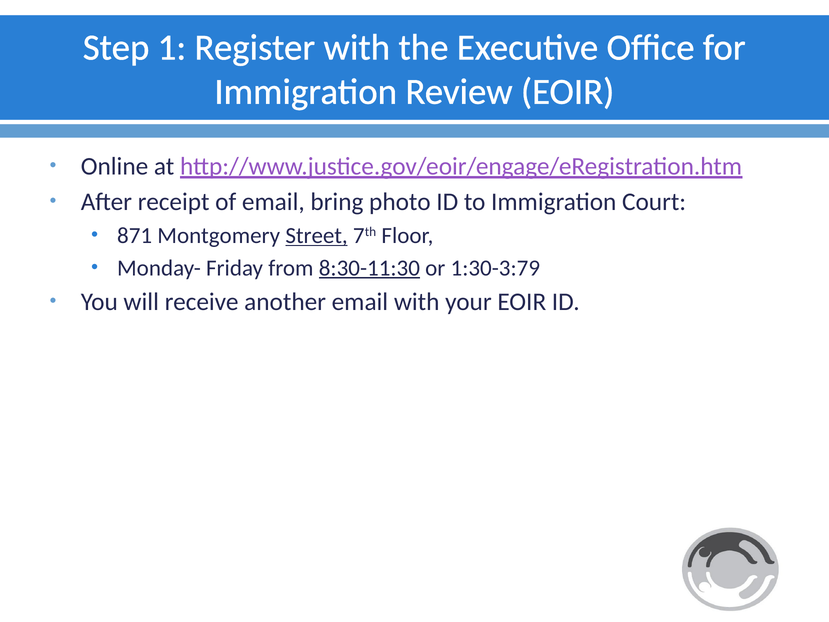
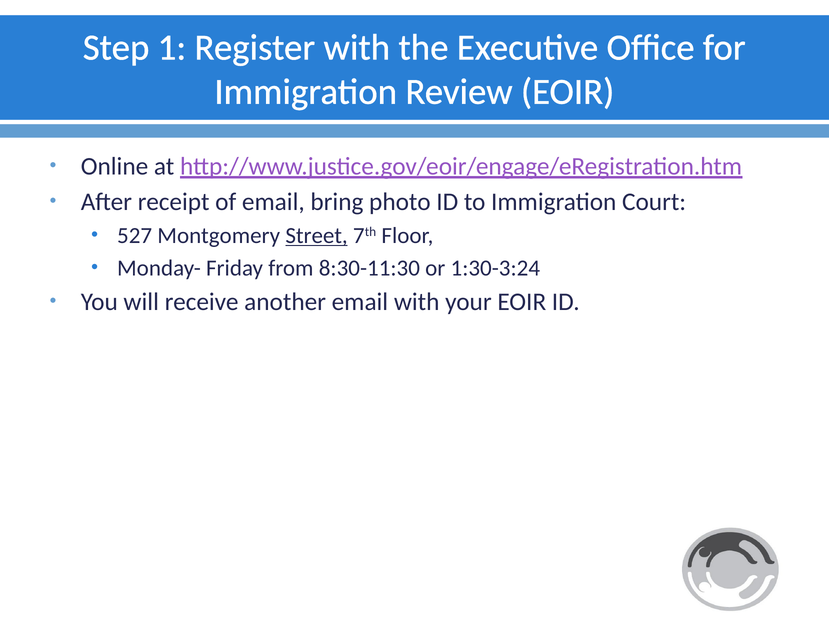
871: 871 -> 527
8:30-11:30 underline: present -> none
1:30-3:79: 1:30-3:79 -> 1:30-3:24
